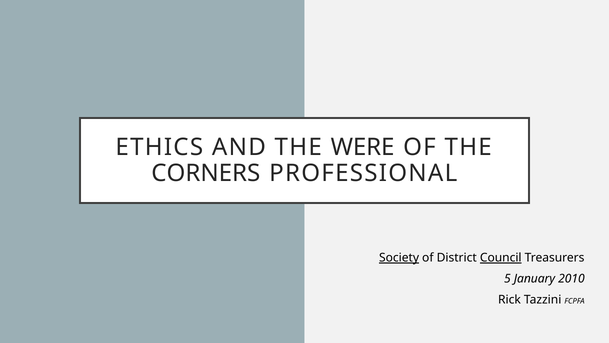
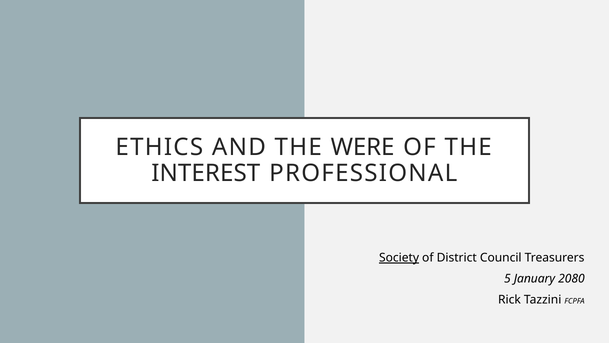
CORNERS: CORNERS -> INTEREST
Council underline: present -> none
2010: 2010 -> 2080
